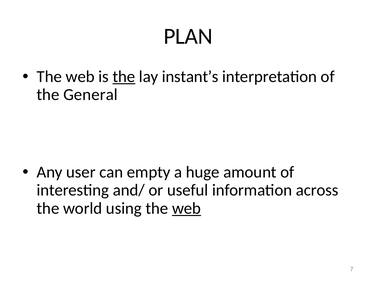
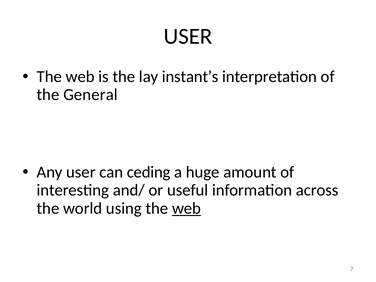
PLAN at (188, 36): PLAN -> USER
the at (124, 77) underline: present -> none
empty: empty -> ceding
